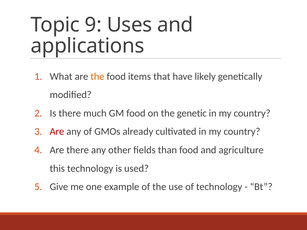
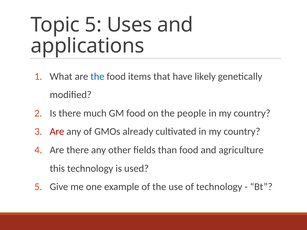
Topic 9: 9 -> 5
the at (97, 77) colour: orange -> blue
genetic: genetic -> people
